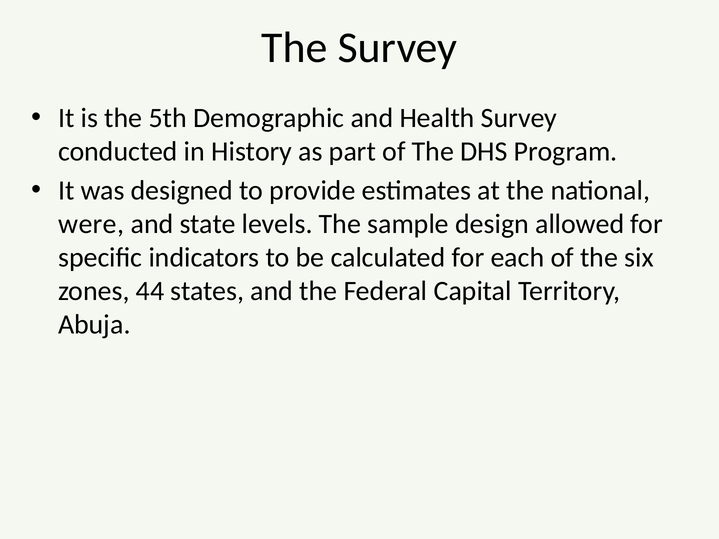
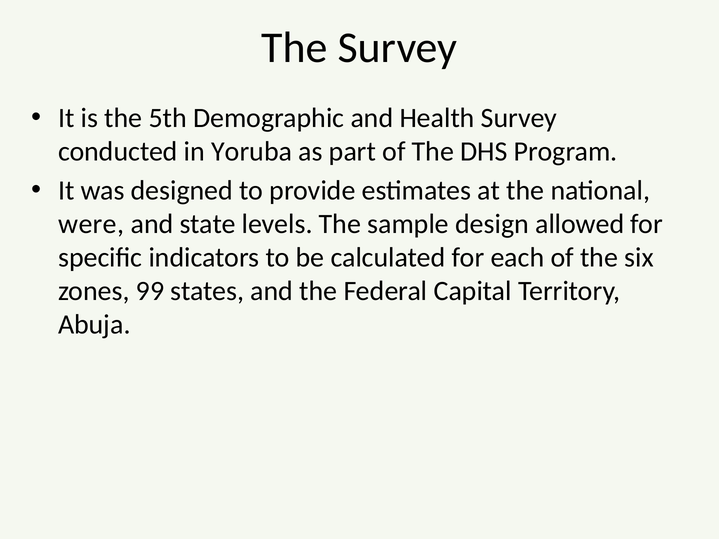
History: History -> Yoruba
44: 44 -> 99
